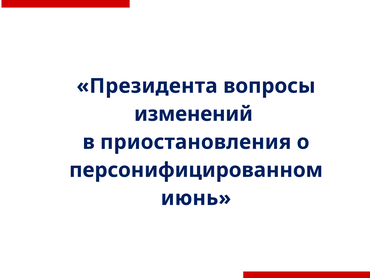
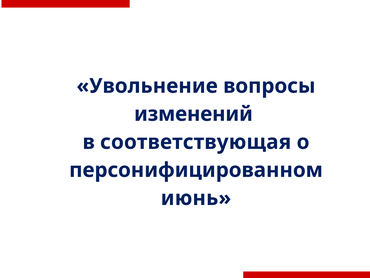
Президента: Президента -> Увольнение
приостановления: приостановления -> соответствующая
